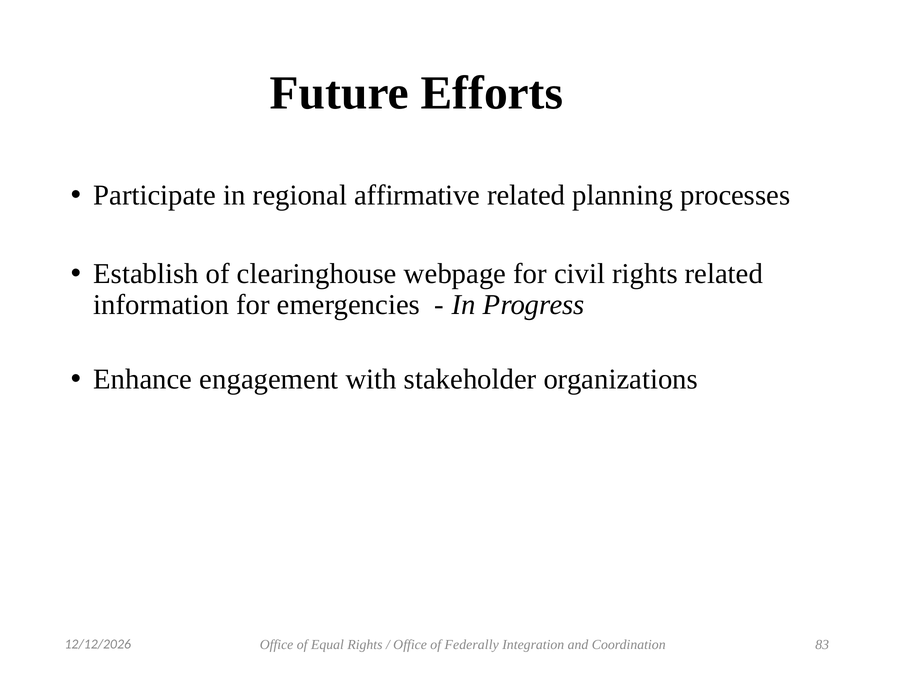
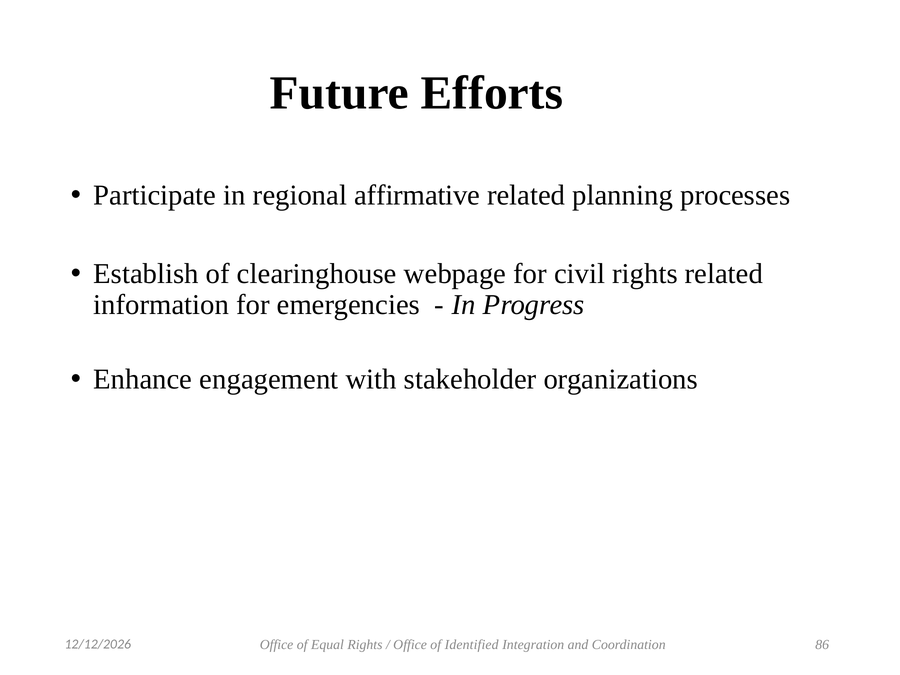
Federally: Federally -> Identified
83: 83 -> 86
